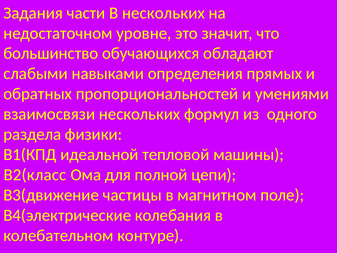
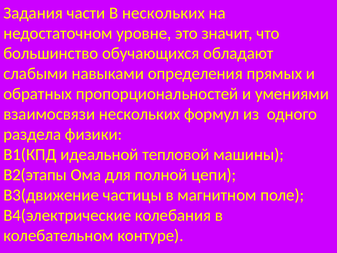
В2(класс: В2(класс -> В2(этапы
